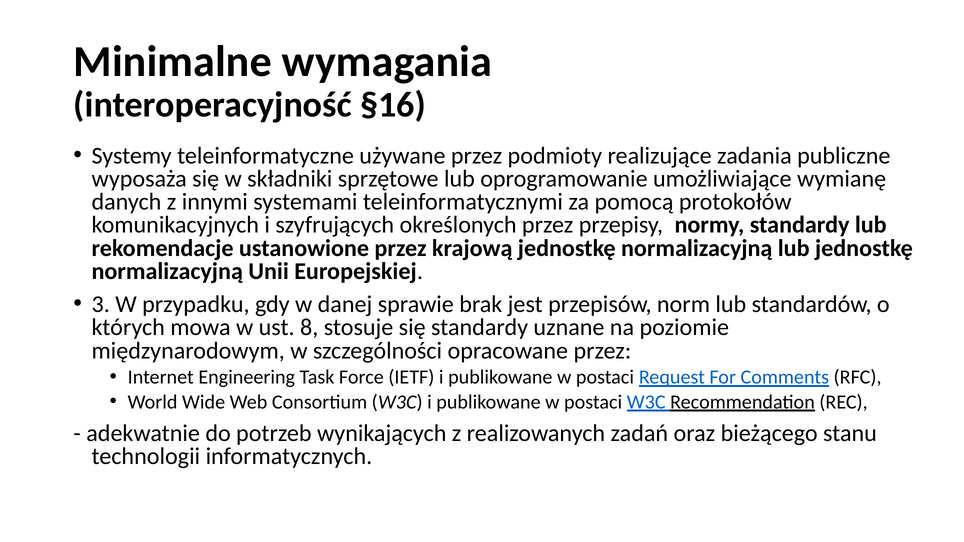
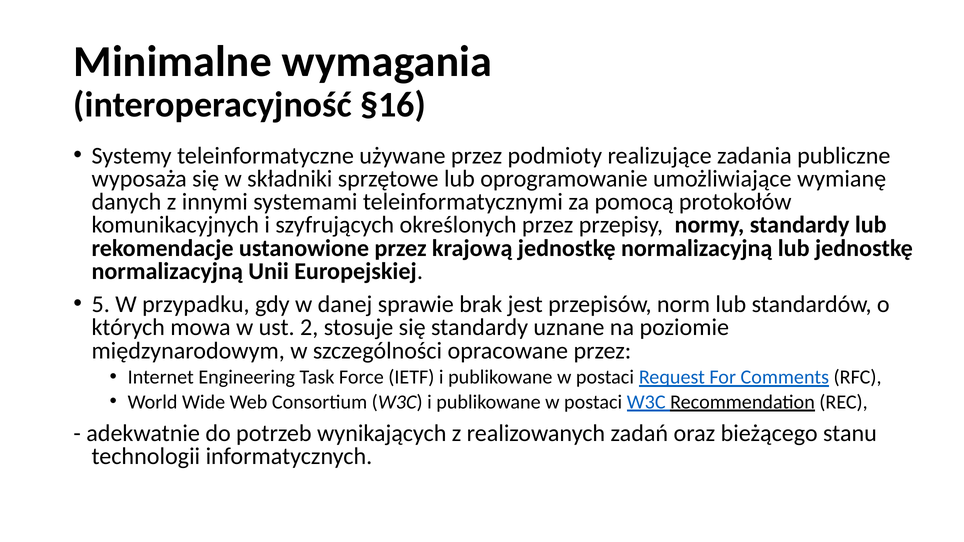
3: 3 -> 5
8: 8 -> 2
